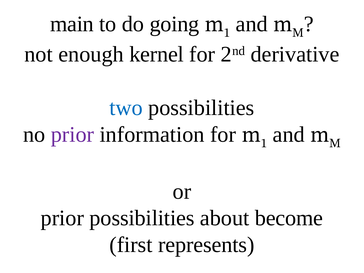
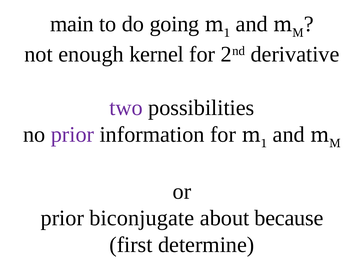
two colour: blue -> purple
prior possibilities: possibilities -> biconjugate
become: become -> because
represents: represents -> determine
